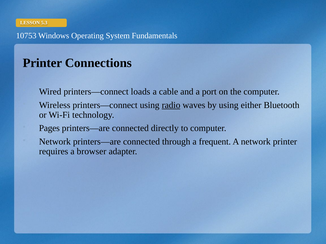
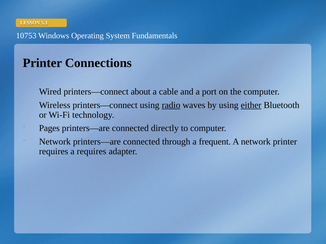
loads: loads -> about
either underline: none -> present
a browser: browser -> requires
